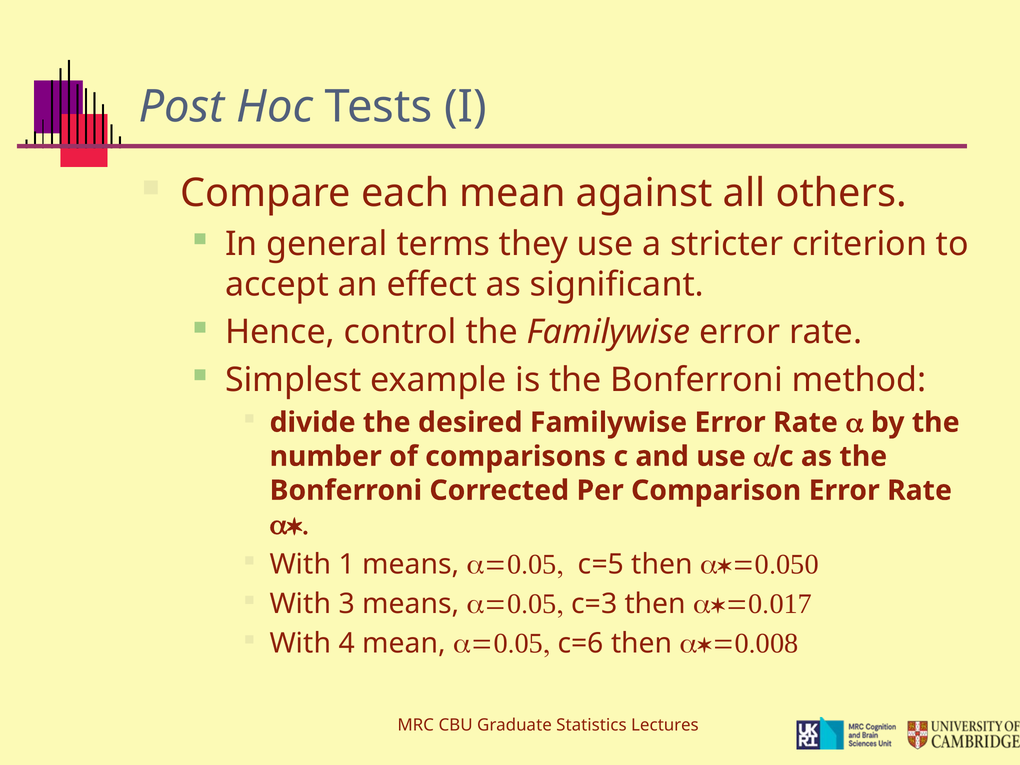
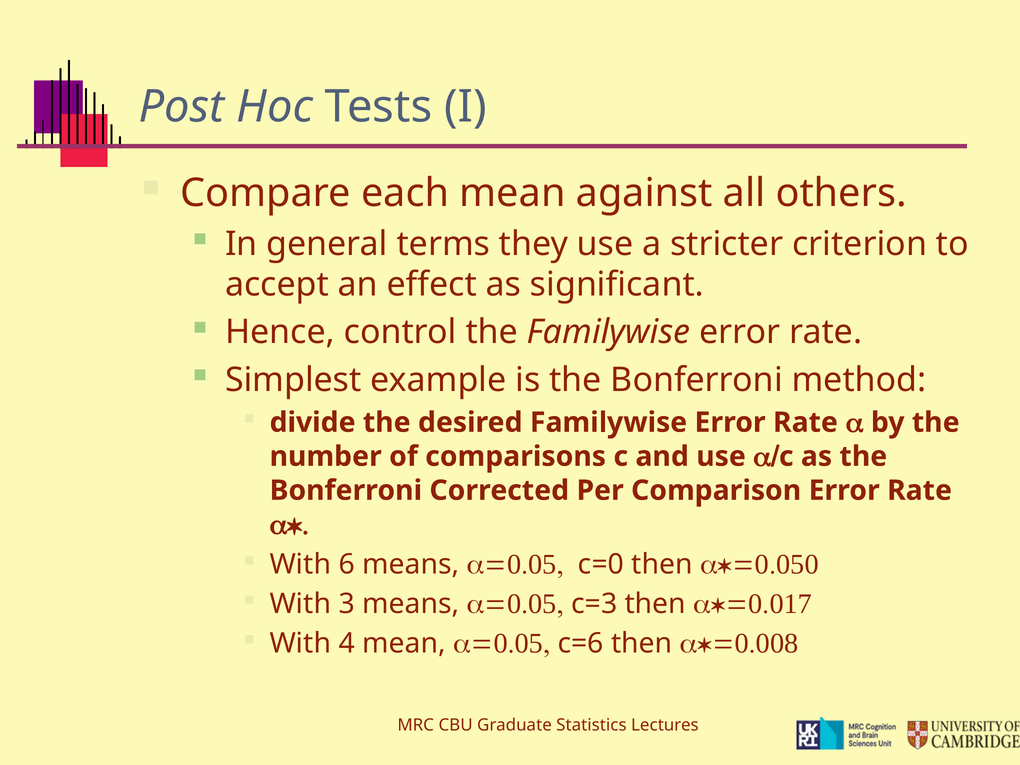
1: 1 -> 6
c=5: c=5 -> c=0
